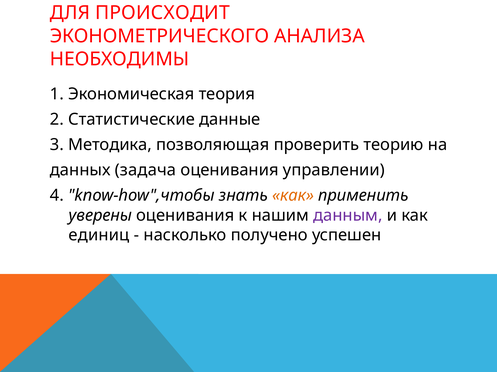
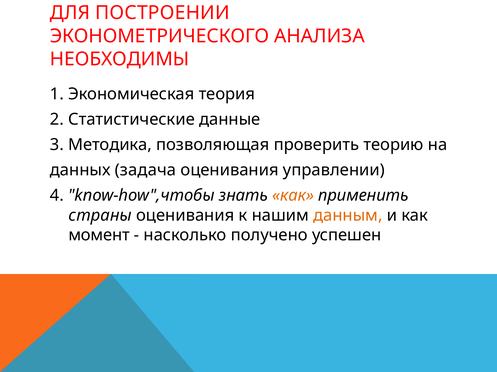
ПРОИСХОДИТ: ПРОИСХОДИТ -> ПОСТРОЕНИИ
уверены: уверены -> страны
данным colour: purple -> orange
единиц: единиц -> момент
